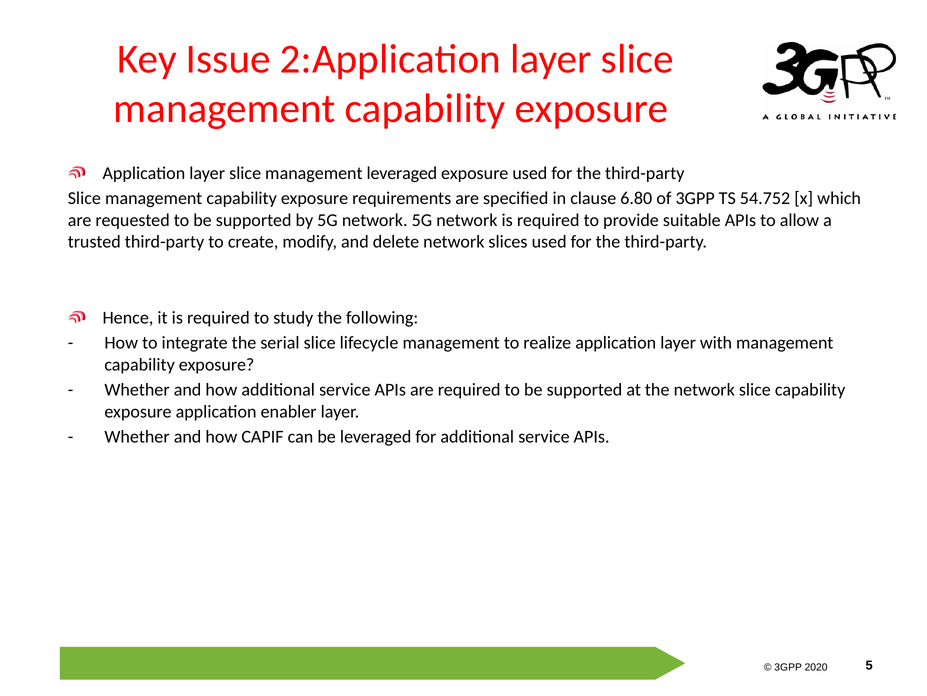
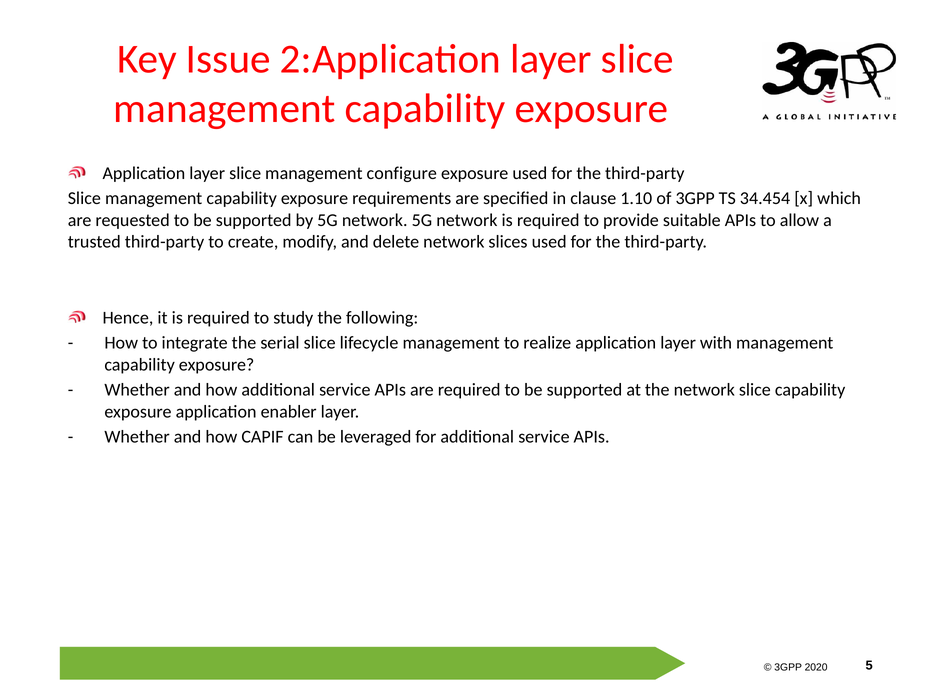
management leveraged: leveraged -> configure
6.80: 6.80 -> 1.10
54.752: 54.752 -> 34.454
